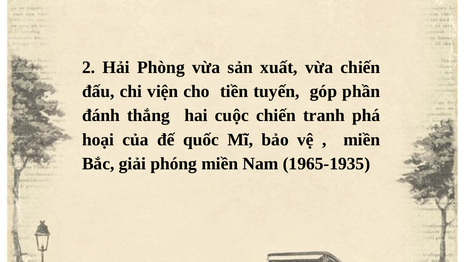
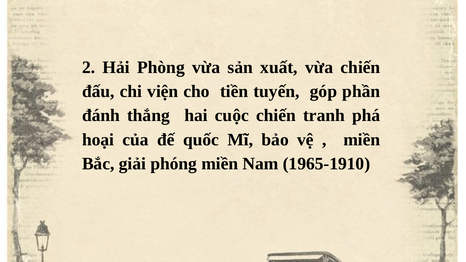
1965-1935: 1965-1935 -> 1965-1910
